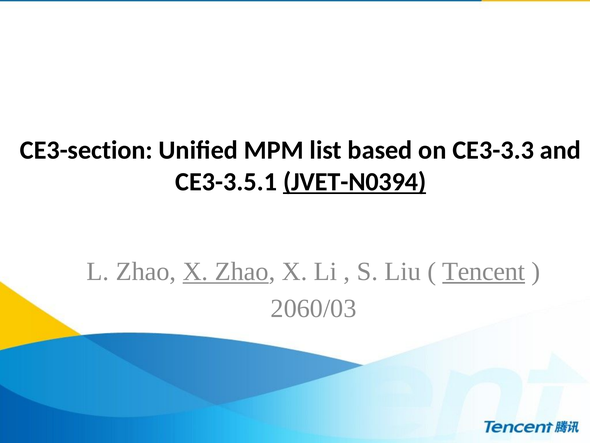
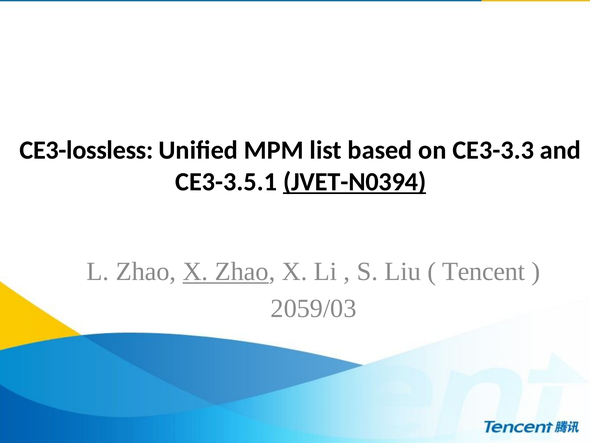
CE3-section: CE3-section -> CE3-lossless
Tencent underline: present -> none
2060/03: 2060/03 -> 2059/03
